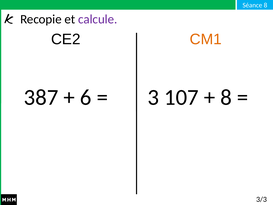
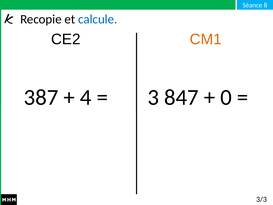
calcule colour: purple -> blue
6: 6 -> 4
107: 107 -> 847
8 at (226, 97): 8 -> 0
